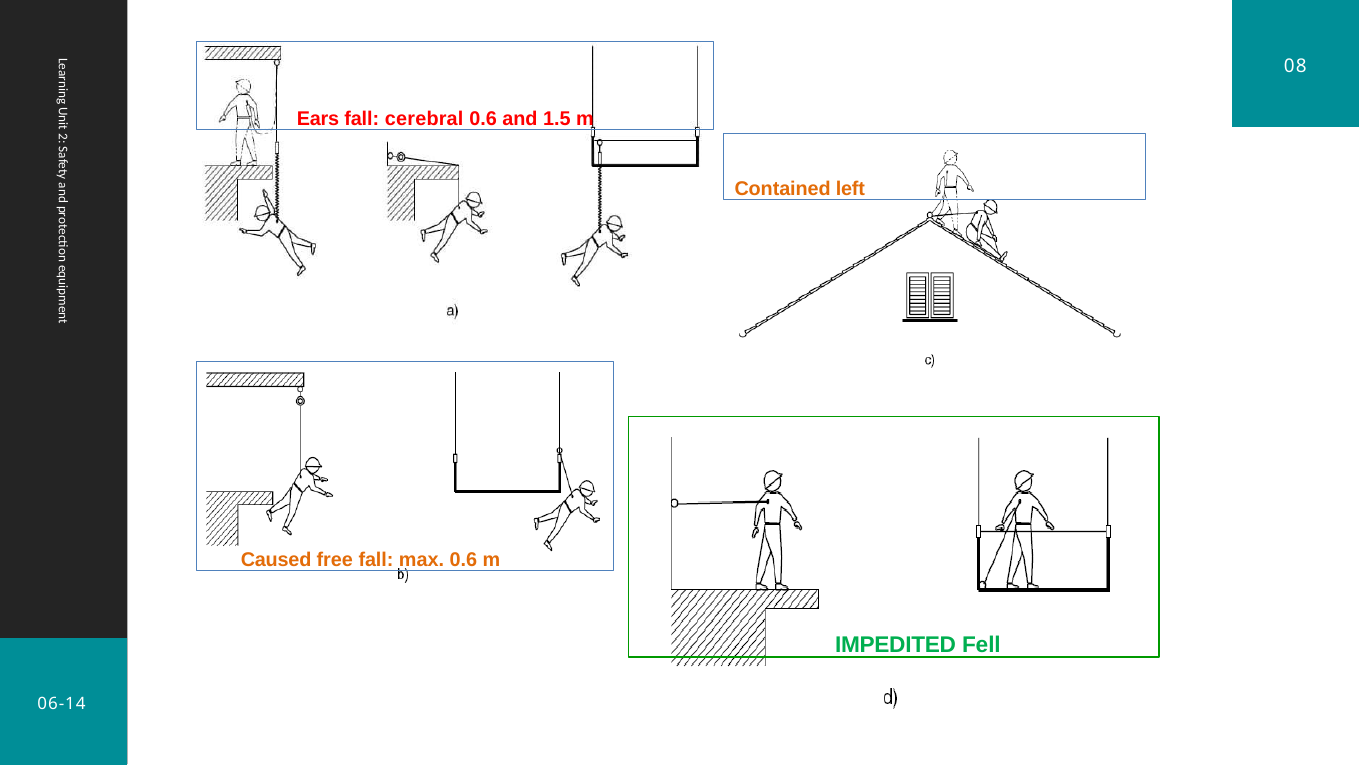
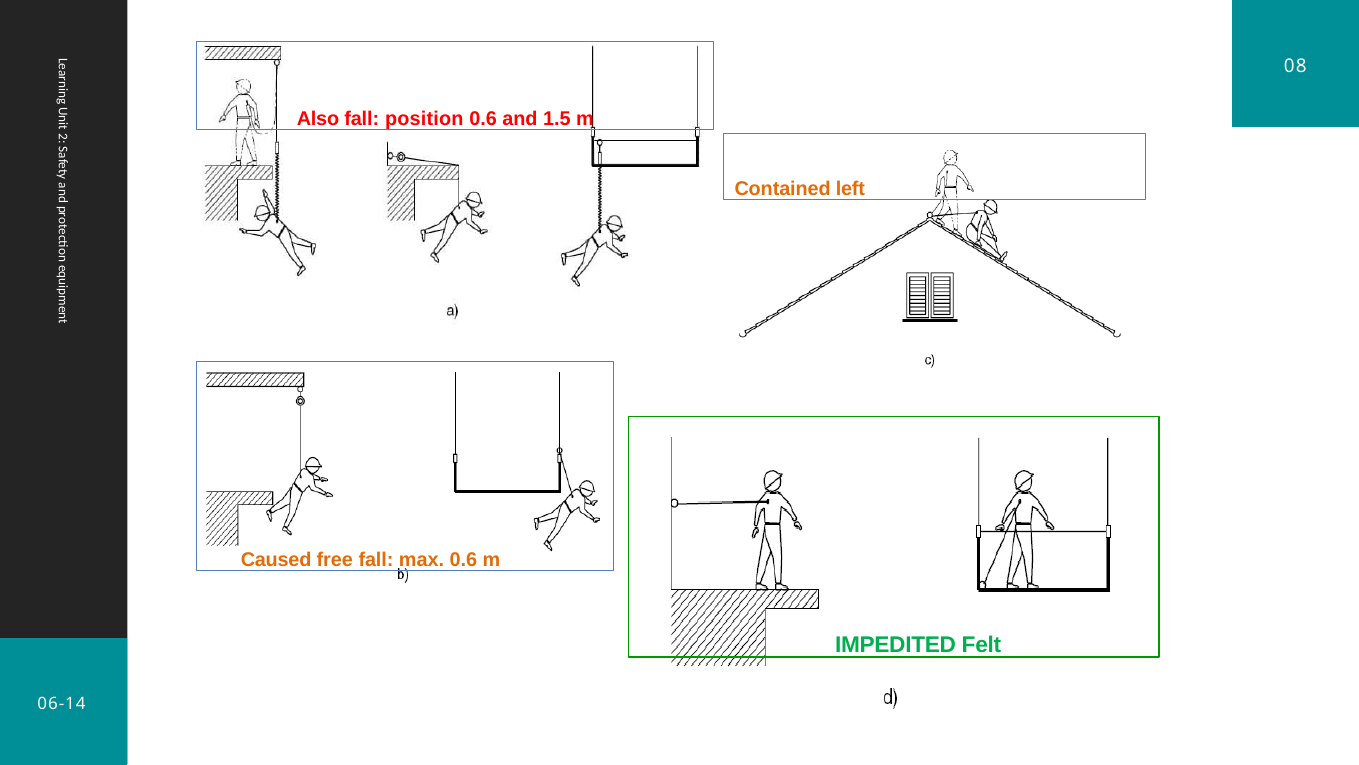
Ears: Ears -> Also
cerebral: cerebral -> position
Fell: Fell -> Felt
